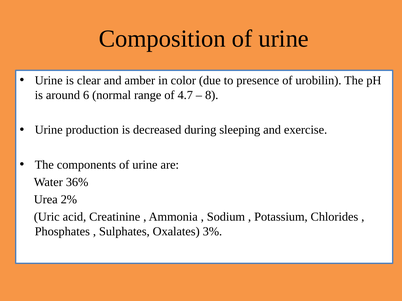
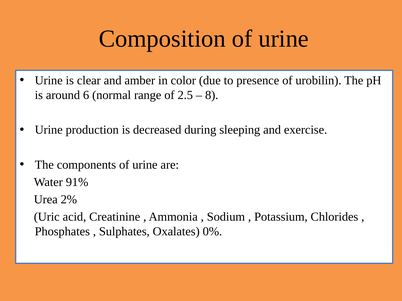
4.7: 4.7 -> 2.5
36%: 36% -> 91%
3%: 3% -> 0%
